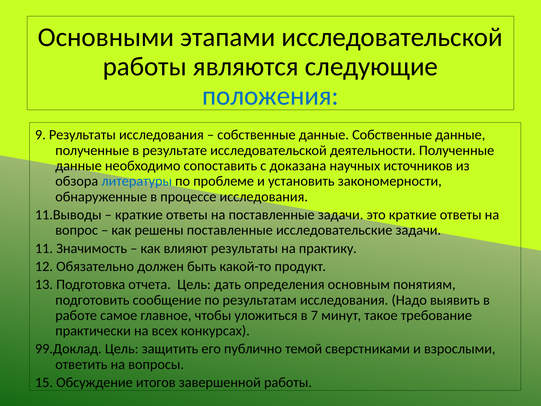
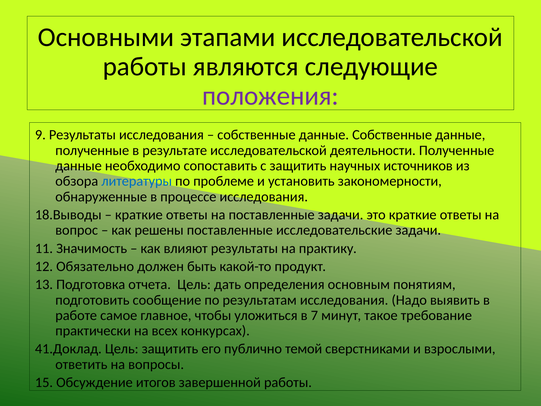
положения colour: blue -> purple
с доказана: доказана -> защитить
11.Выводы: 11.Выводы -> 18.Выводы
99.Доклад: 99.Доклад -> 41.Доклад
